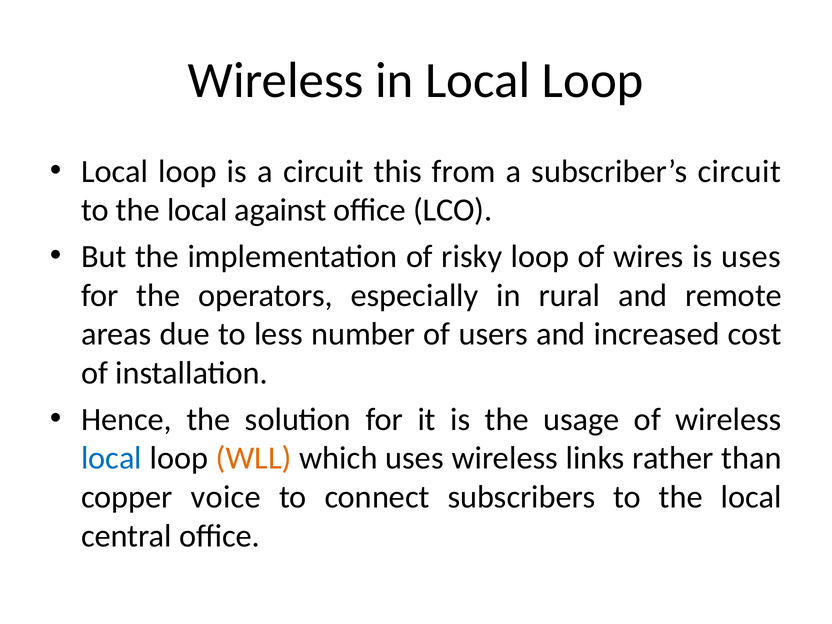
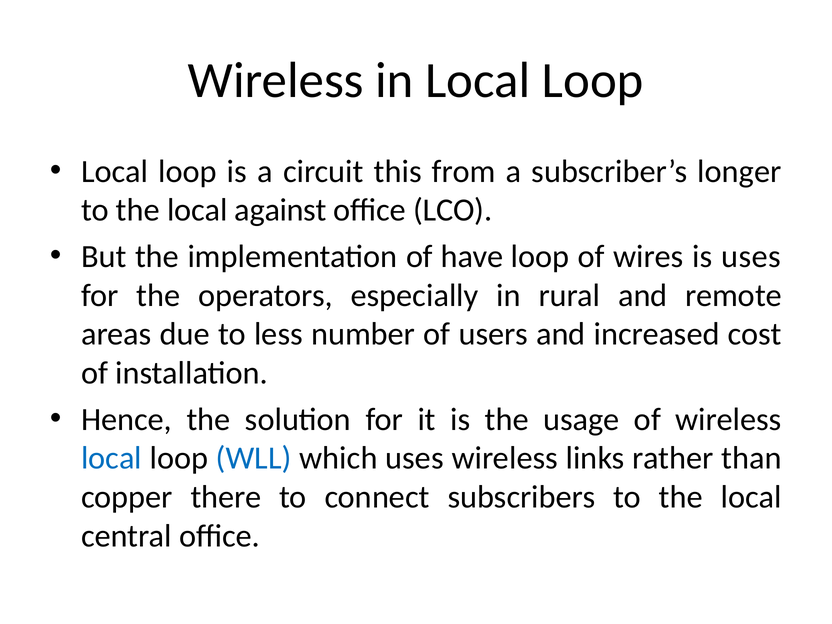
subscriber’s circuit: circuit -> longer
risky: risky -> have
WLL colour: orange -> blue
voice: voice -> there
